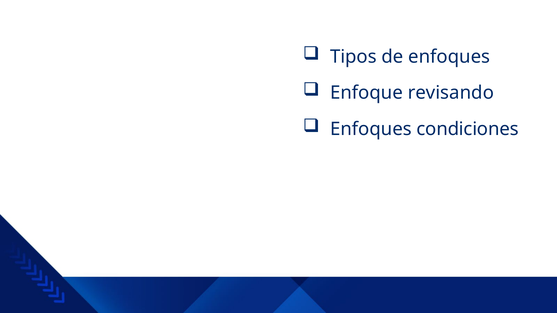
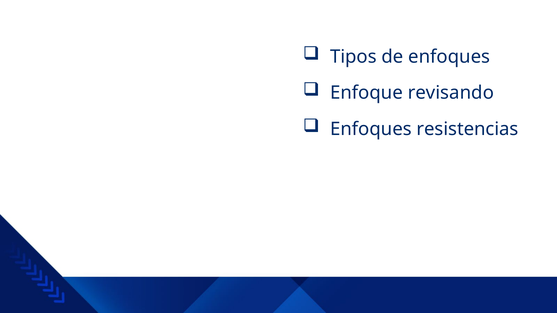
condiciones: condiciones -> resistencias
